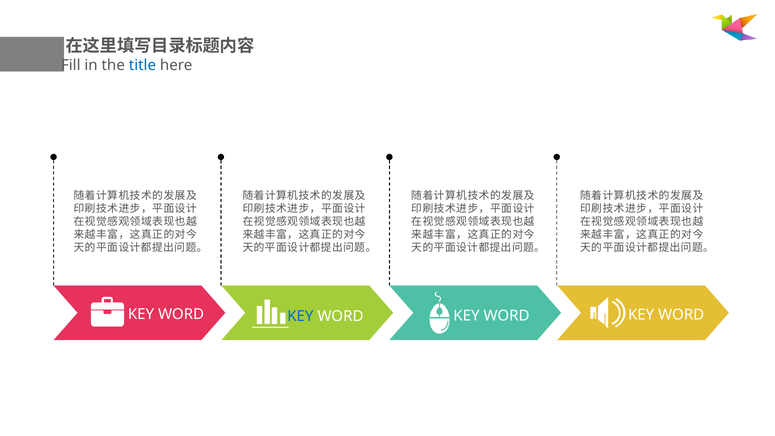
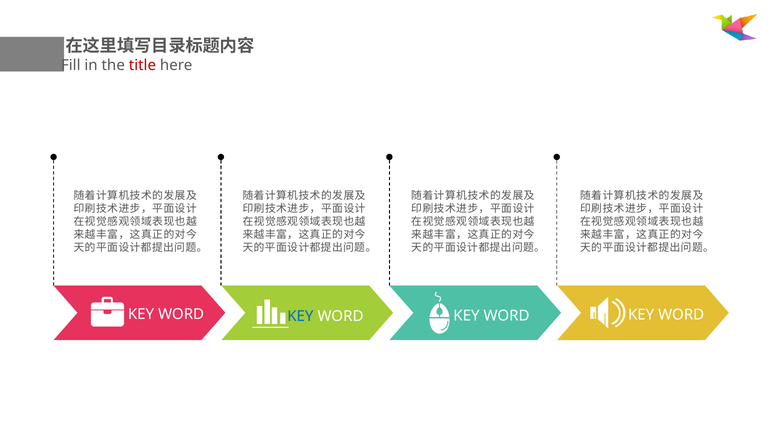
title colour: blue -> red
